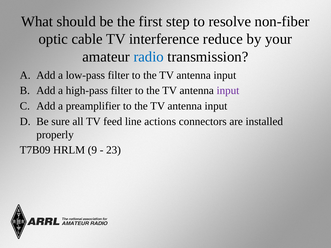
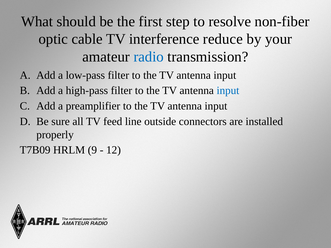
input at (228, 91) colour: purple -> blue
actions: actions -> outside
23: 23 -> 12
